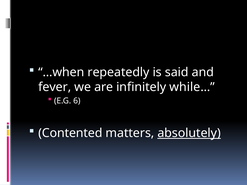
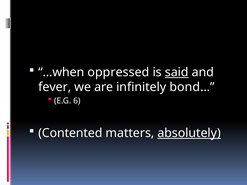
repeatedly: repeatedly -> oppressed
said underline: none -> present
while…: while… -> bond…
